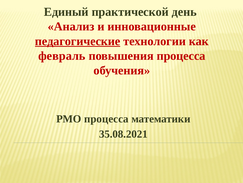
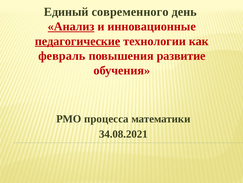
практической: практической -> современного
Анализ underline: none -> present
повышения процесса: процесса -> развитие
35.08.2021: 35.08.2021 -> 34.08.2021
